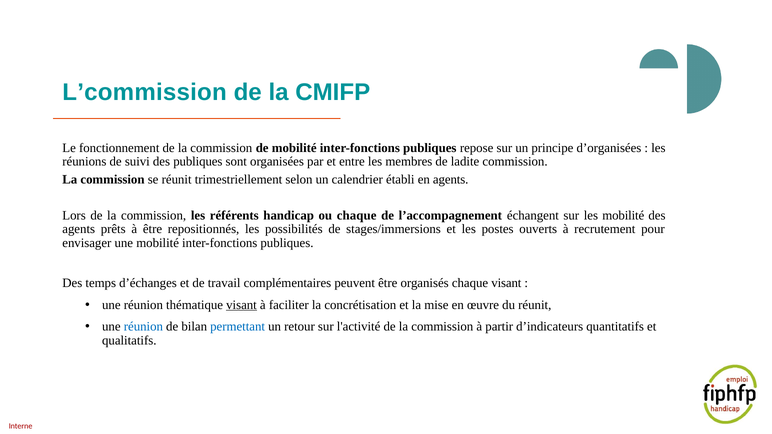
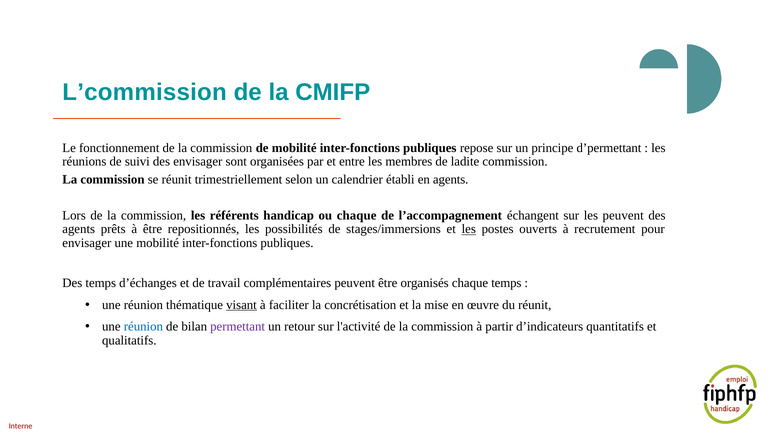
d’organisées: d’organisées -> d’permettant
des publiques: publiques -> envisager
les mobilité: mobilité -> peuvent
les at (469, 229) underline: none -> present
chaque visant: visant -> temps
permettant colour: blue -> purple
